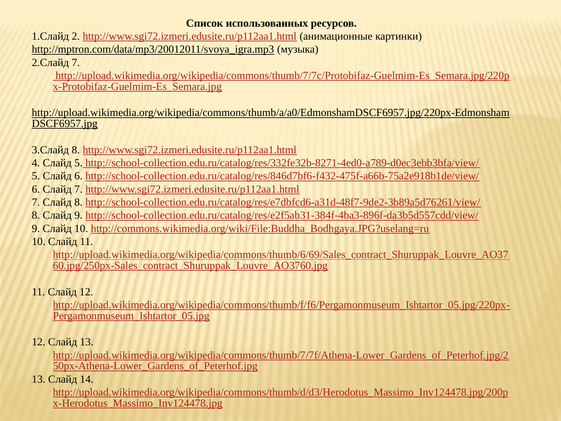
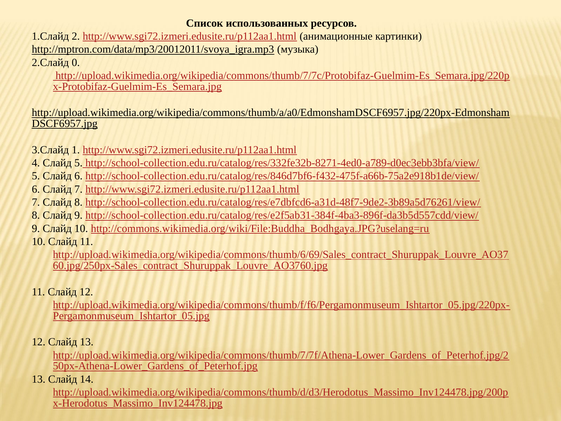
2.Слайд 7: 7 -> 0
3.Слайд 8: 8 -> 1
